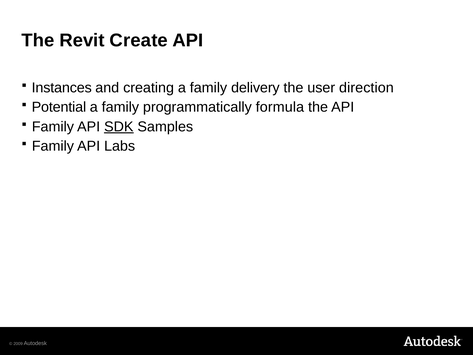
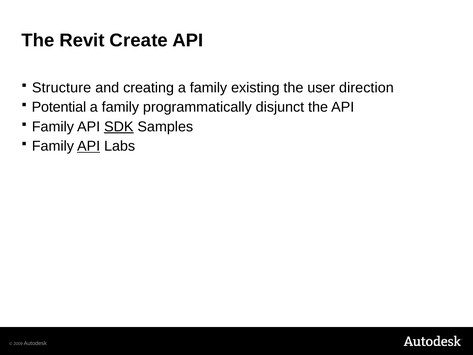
Instances: Instances -> Structure
delivery: delivery -> existing
formula: formula -> disjunct
API at (89, 146) underline: none -> present
